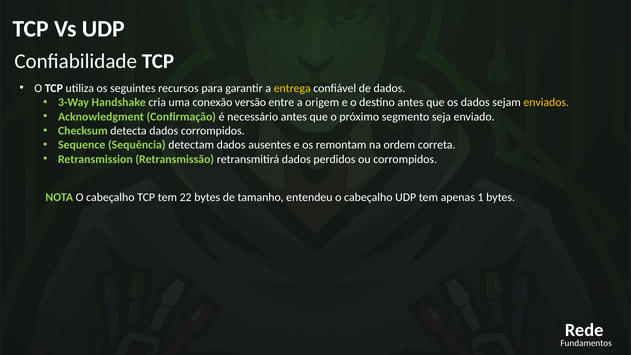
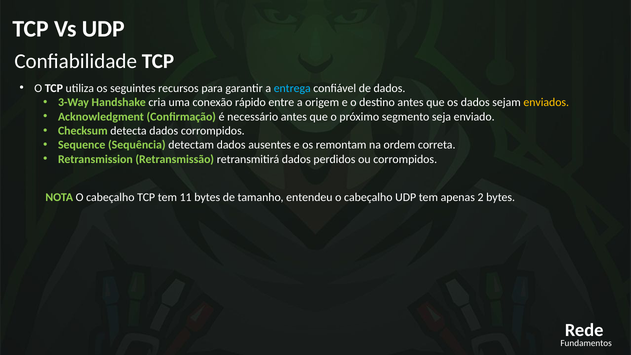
entrega colour: yellow -> light blue
versão: versão -> rápido
22: 22 -> 11
1: 1 -> 2
